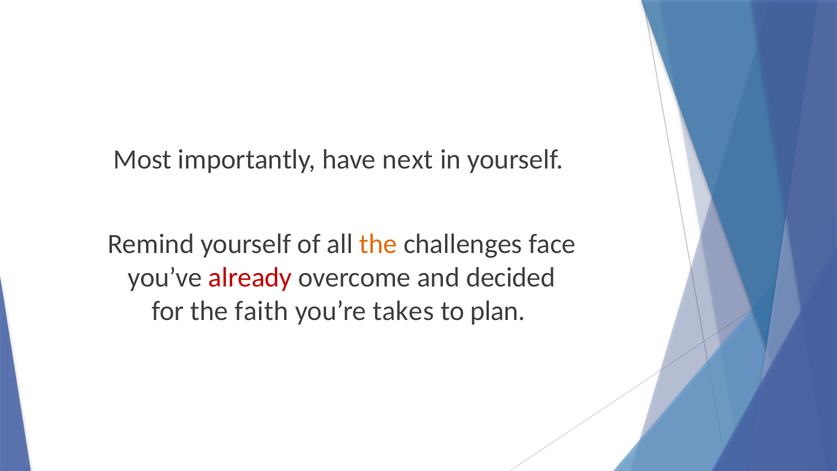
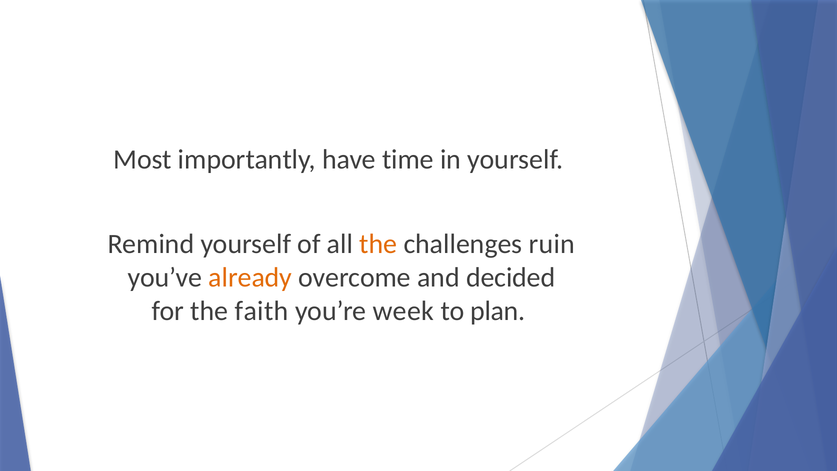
next: next -> time
face: face -> ruin
already colour: red -> orange
takes: takes -> week
